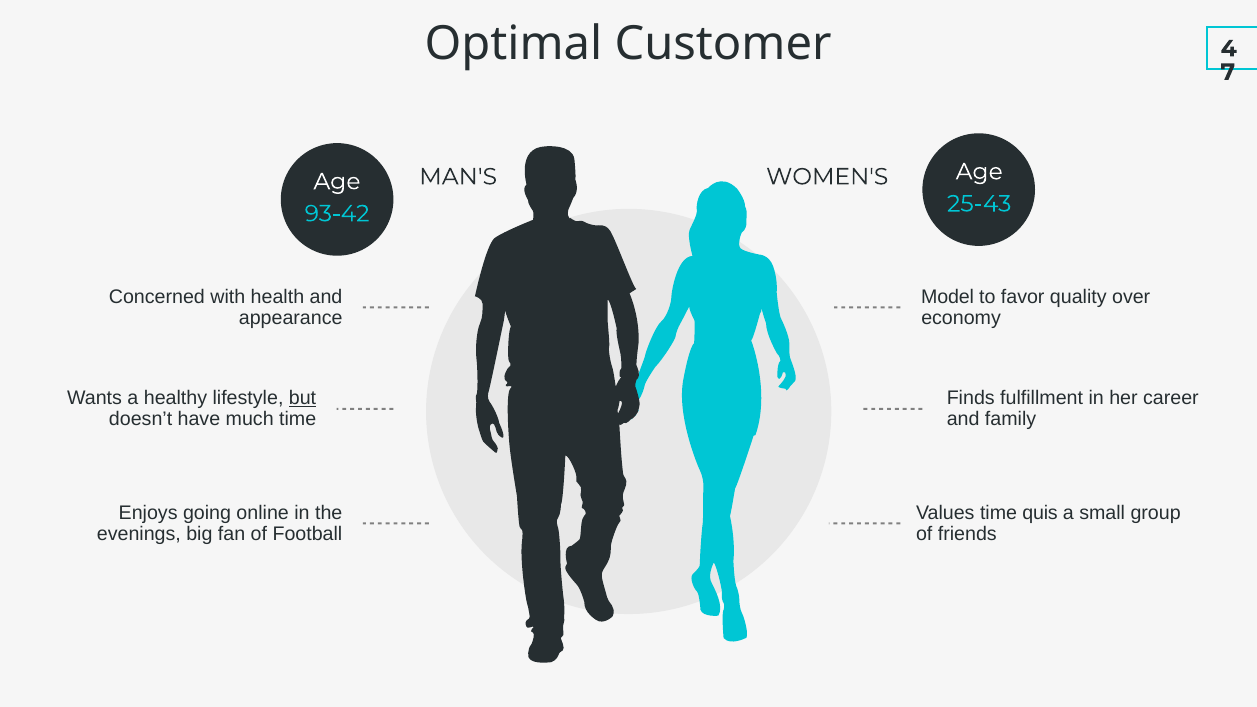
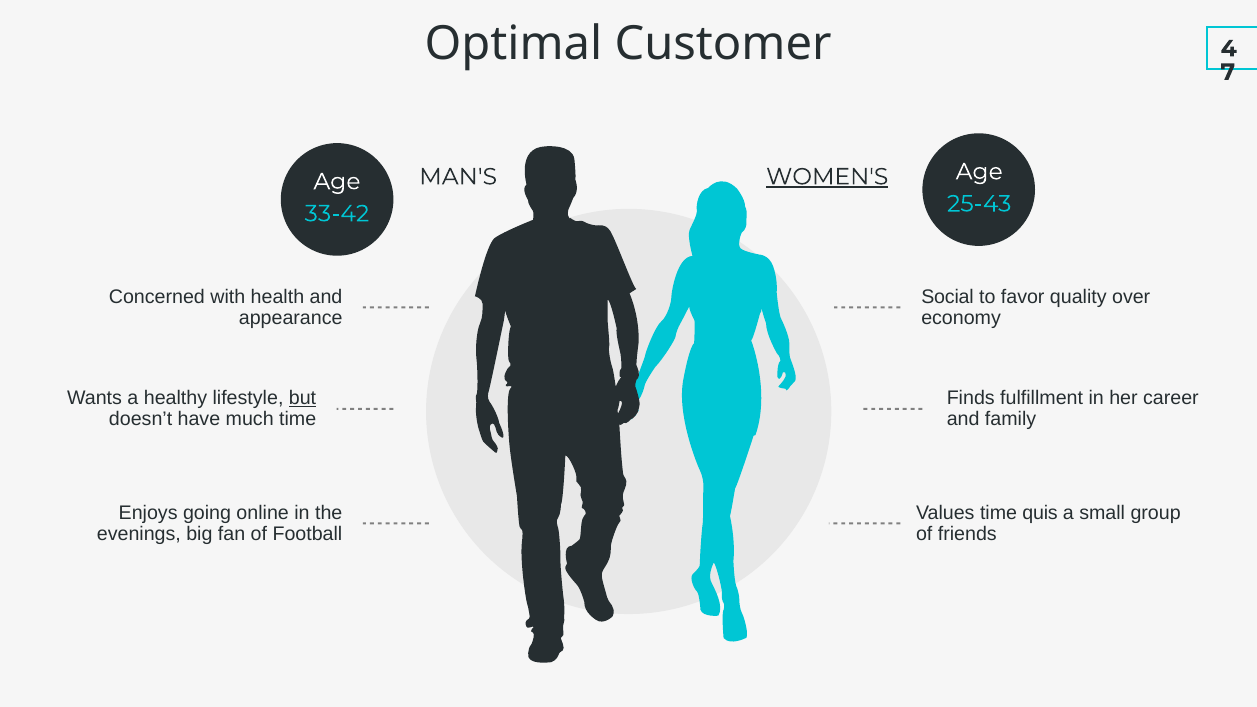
WOMEN'S underline: none -> present
93-42: 93-42 -> 33-42
Model: Model -> Social
